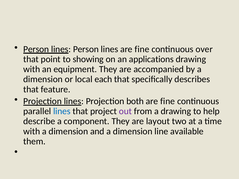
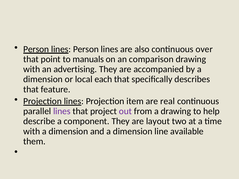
lines are fine: fine -> also
showing: showing -> manuals
applications: applications -> comparison
equipment: equipment -> advertising
both: both -> item
fine at (168, 101): fine -> real
lines at (62, 111) colour: blue -> purple
